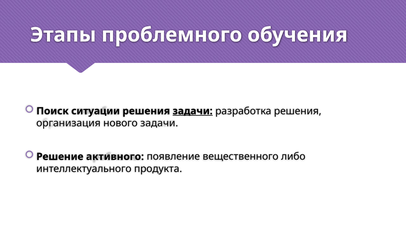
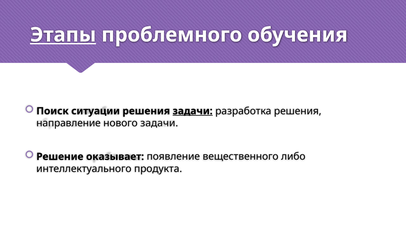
Этапы underline: none -> present
организация: организация -> направление
активного: активного -> оказывает
